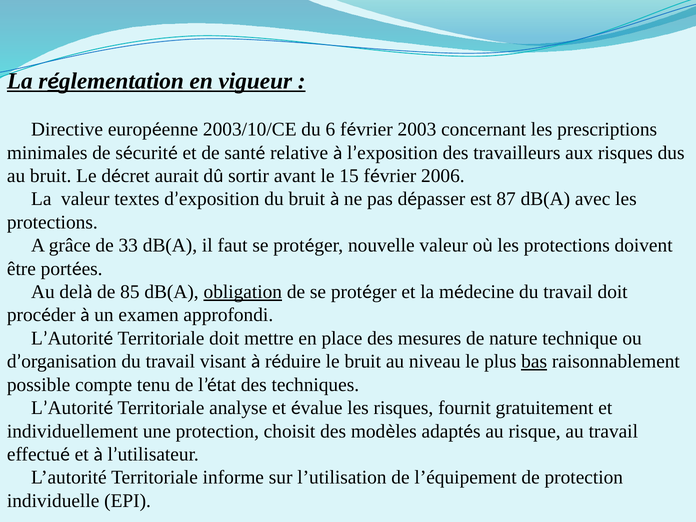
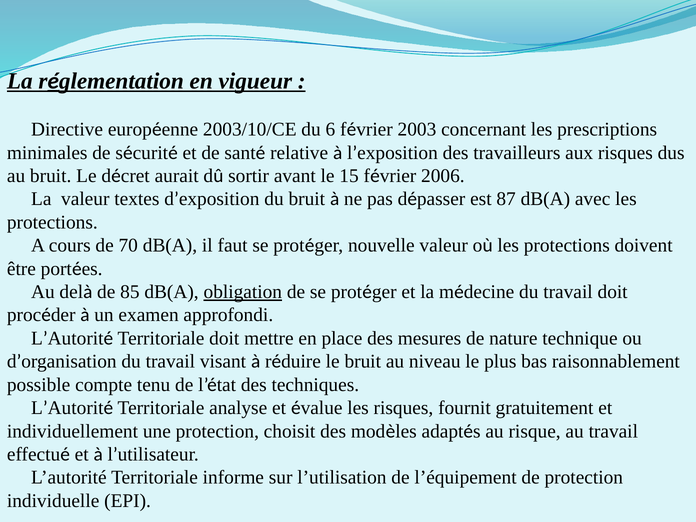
grâce: grâce -> cours
33: 33 -> 70
bas underline: present -> none
